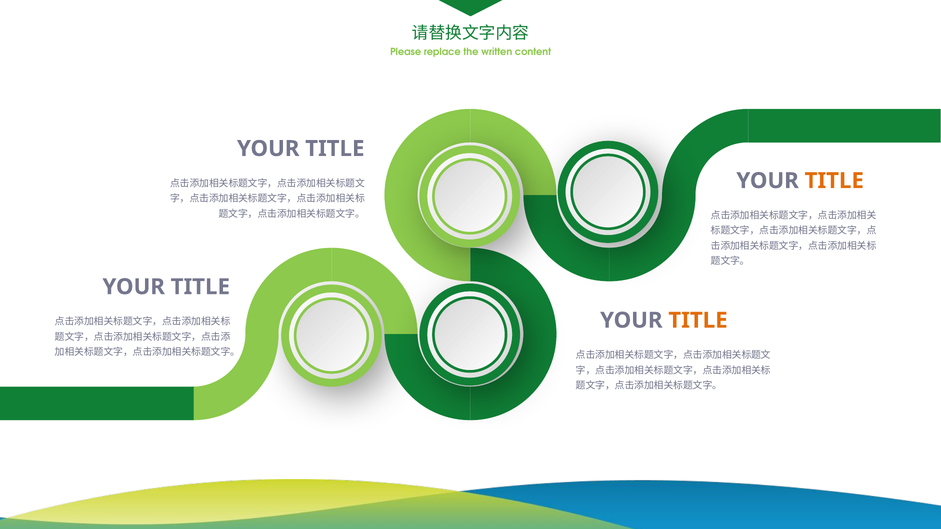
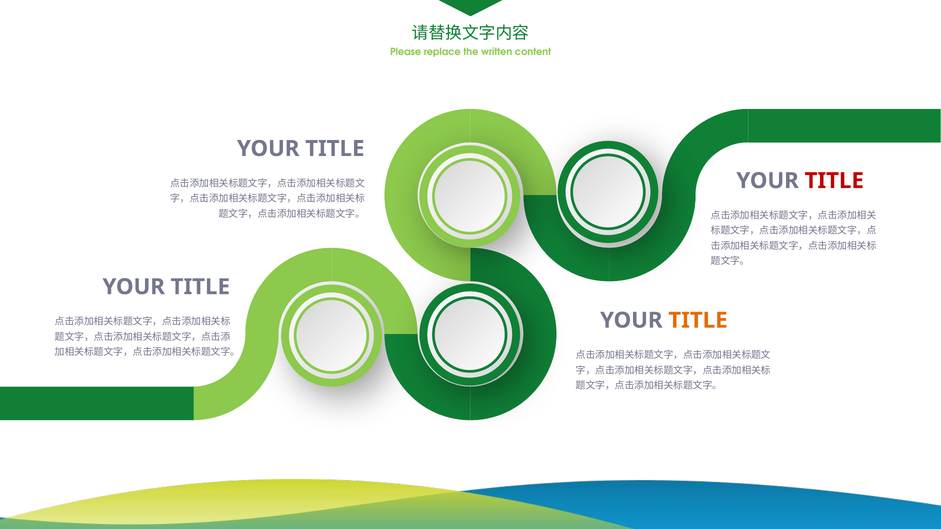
TITLE at (834, 181) colour: orange -> red
